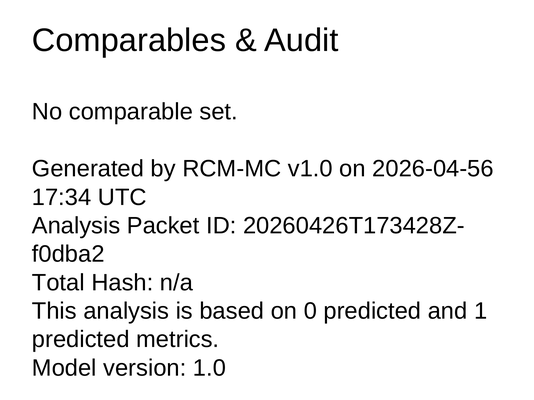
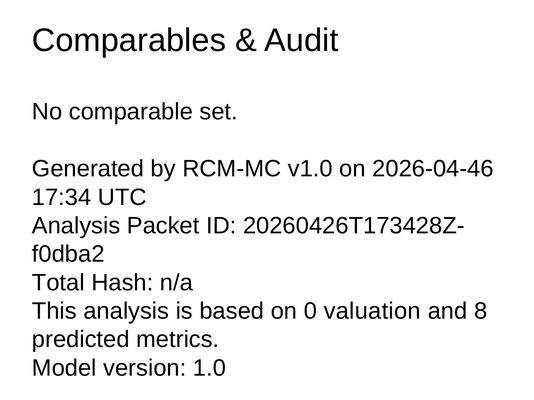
2026-04-56: 2026-04-56 -> 2026-04-46
0 predicted: predicted -> valuation
1: 1 -> 8
